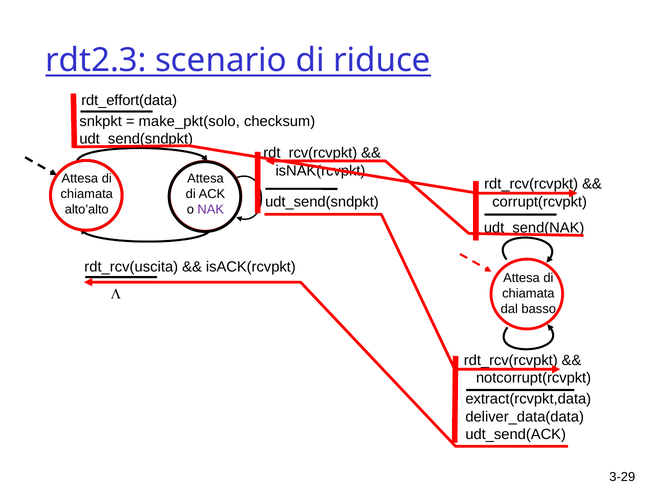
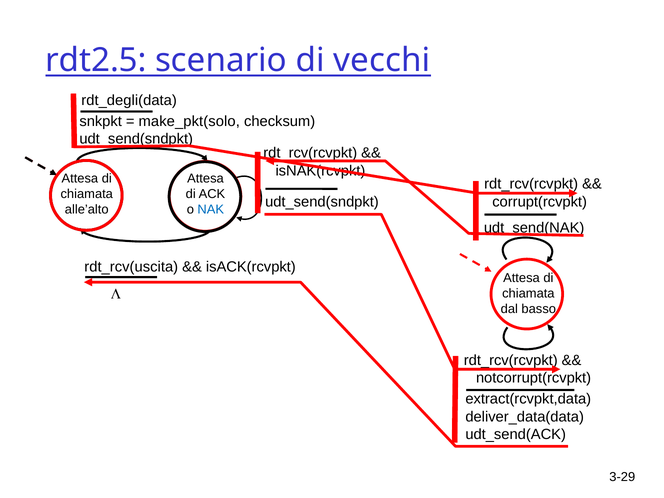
rdt2.3: rdt2.3 -> rdt2.5
riduce: riduce -> vecchi
rdt_effort(data: rdt_effort(data -> rdt_degli(data
alto’alto: alto’alto -> alle’alto
NAK colour: purple -> blue
